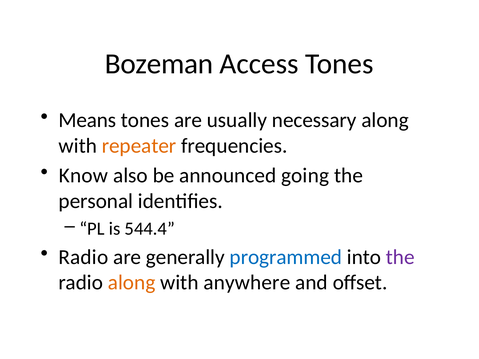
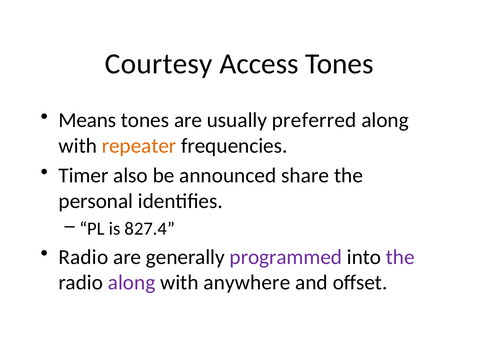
Bozeman: Bozeman -> Courtesy
necessary: necessary -> preferred
Know: Know -> Timer
going: going -> share
544.4: 544.4 -> 827.4
programmed colour: blue -> purple
along at (132, 283) colour: orange -> purple
